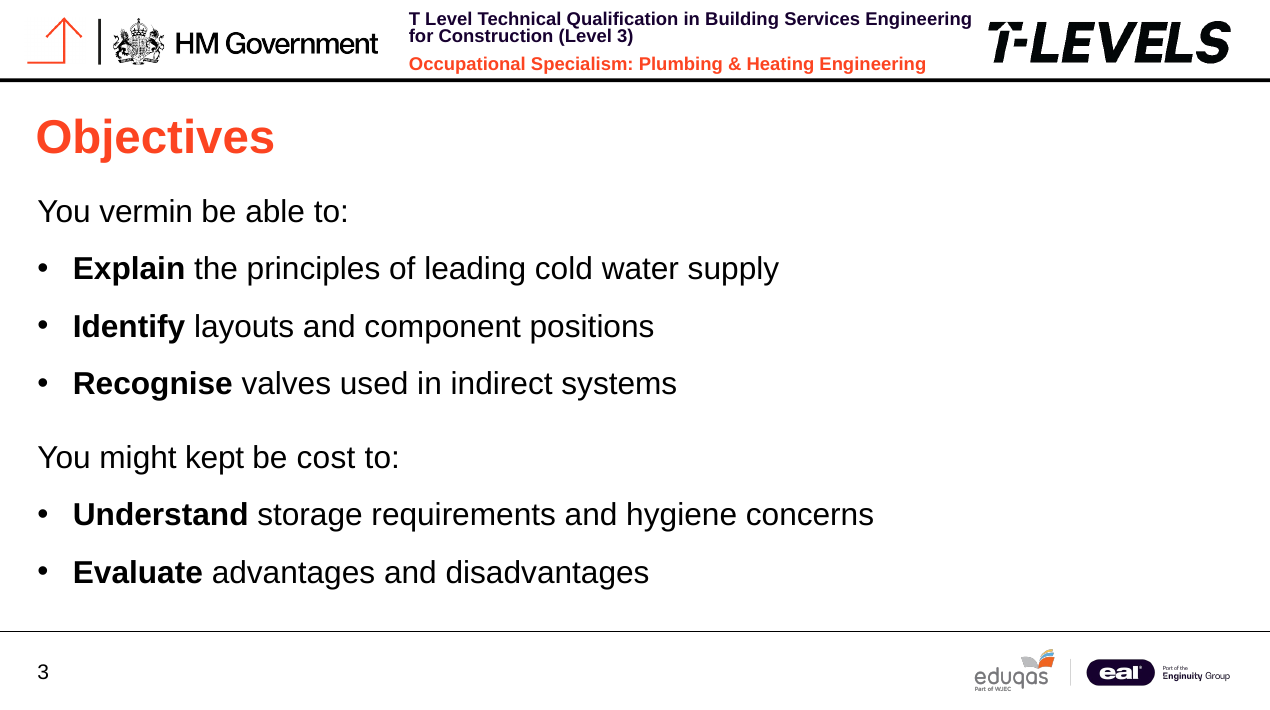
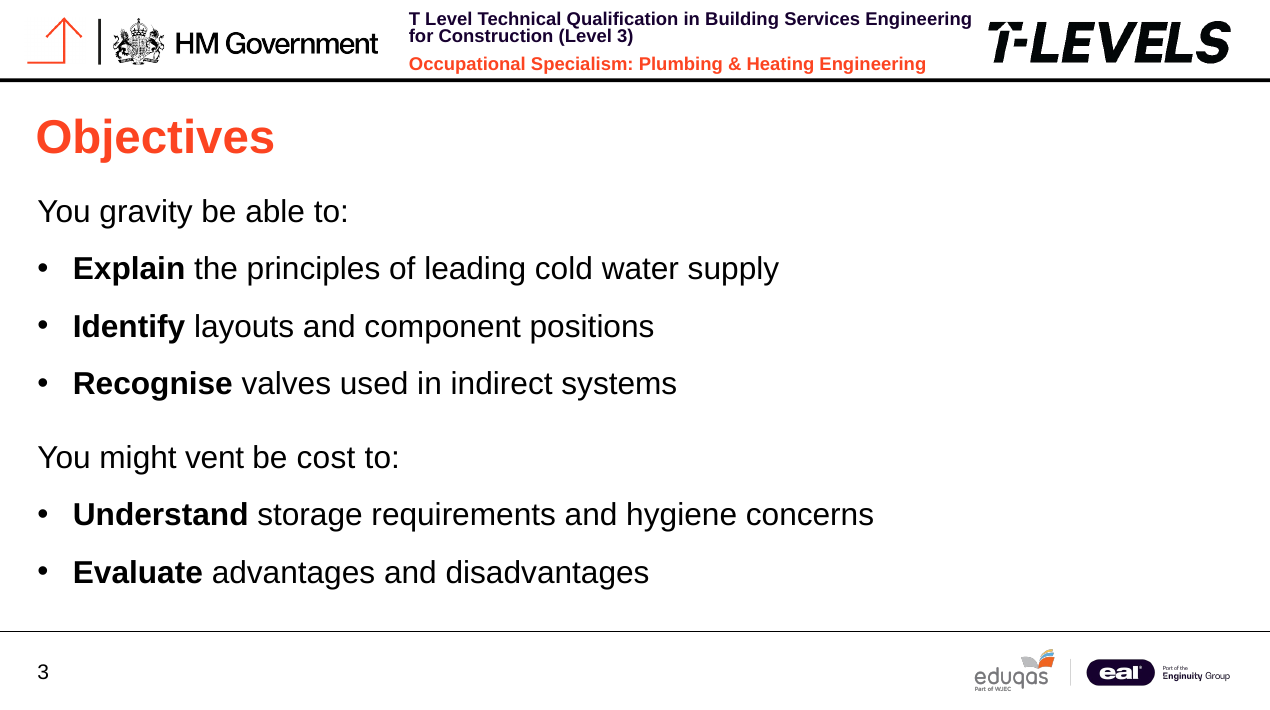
vermin: vermin -> gravity
kept: kept -> vent
